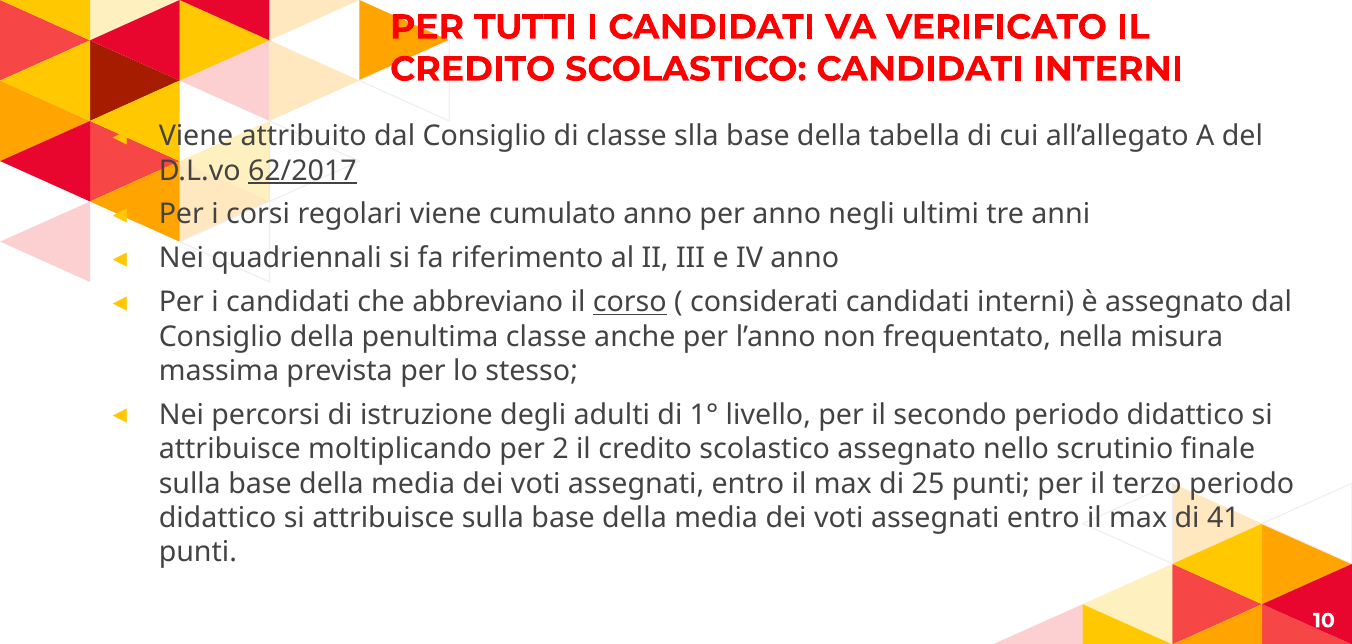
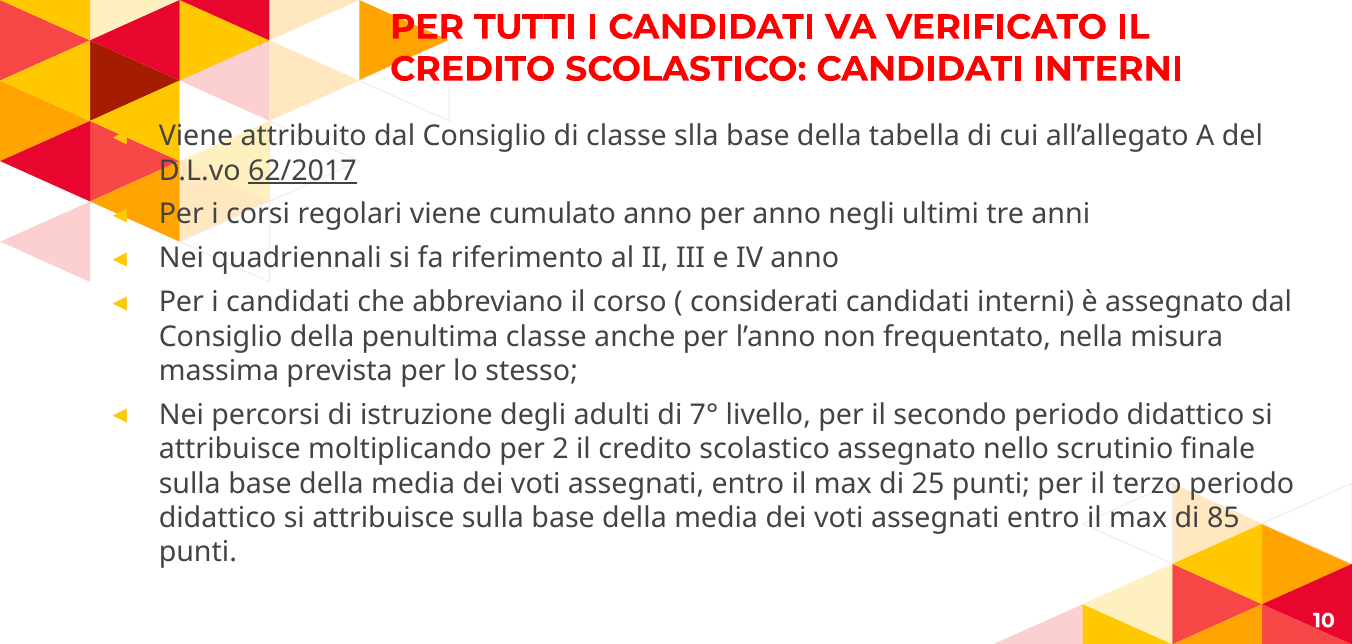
corso underline: present -> none
1°: 1° -> 7°
41: 41 -> 85
